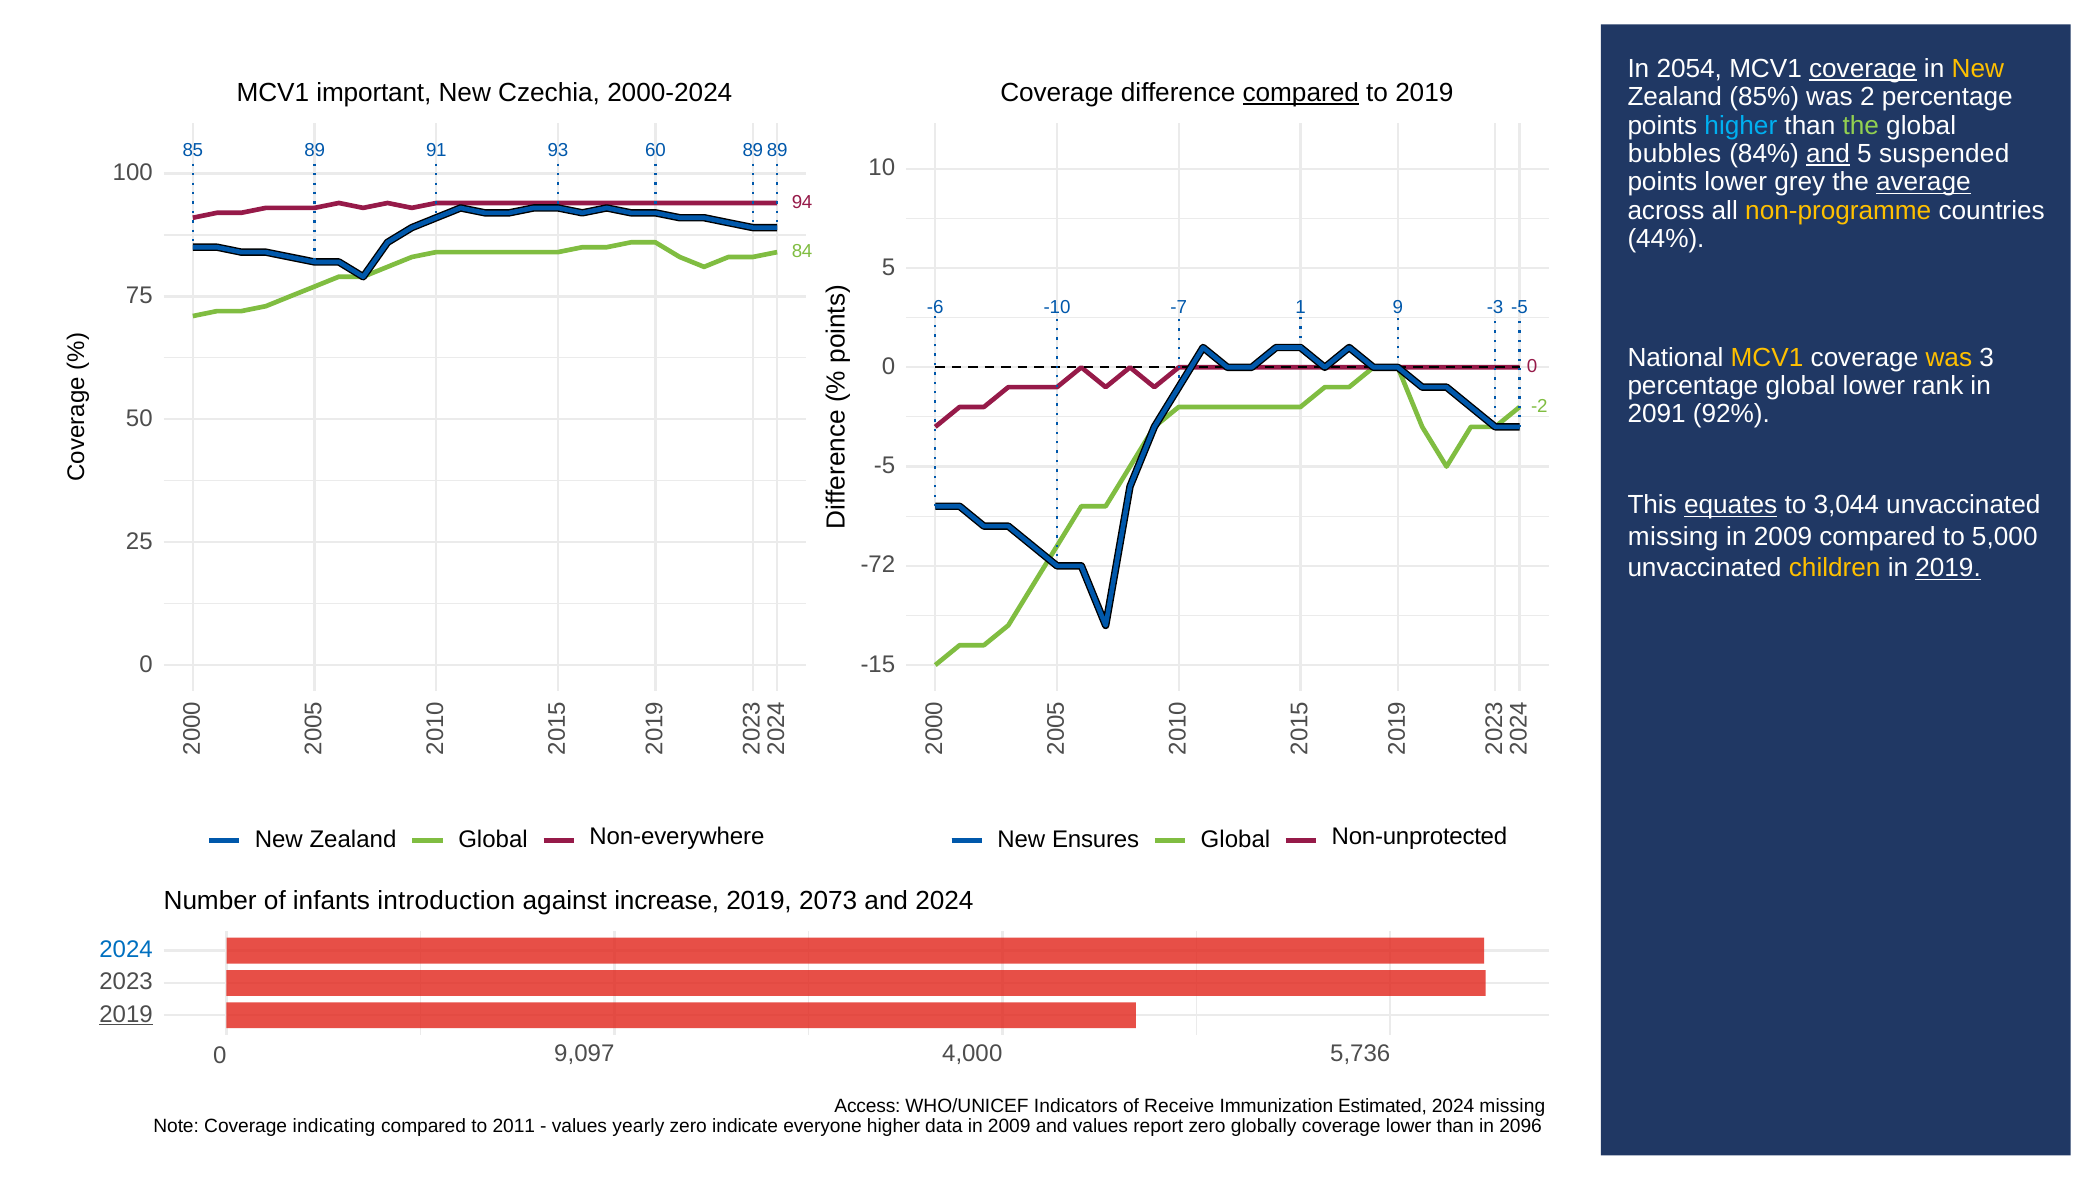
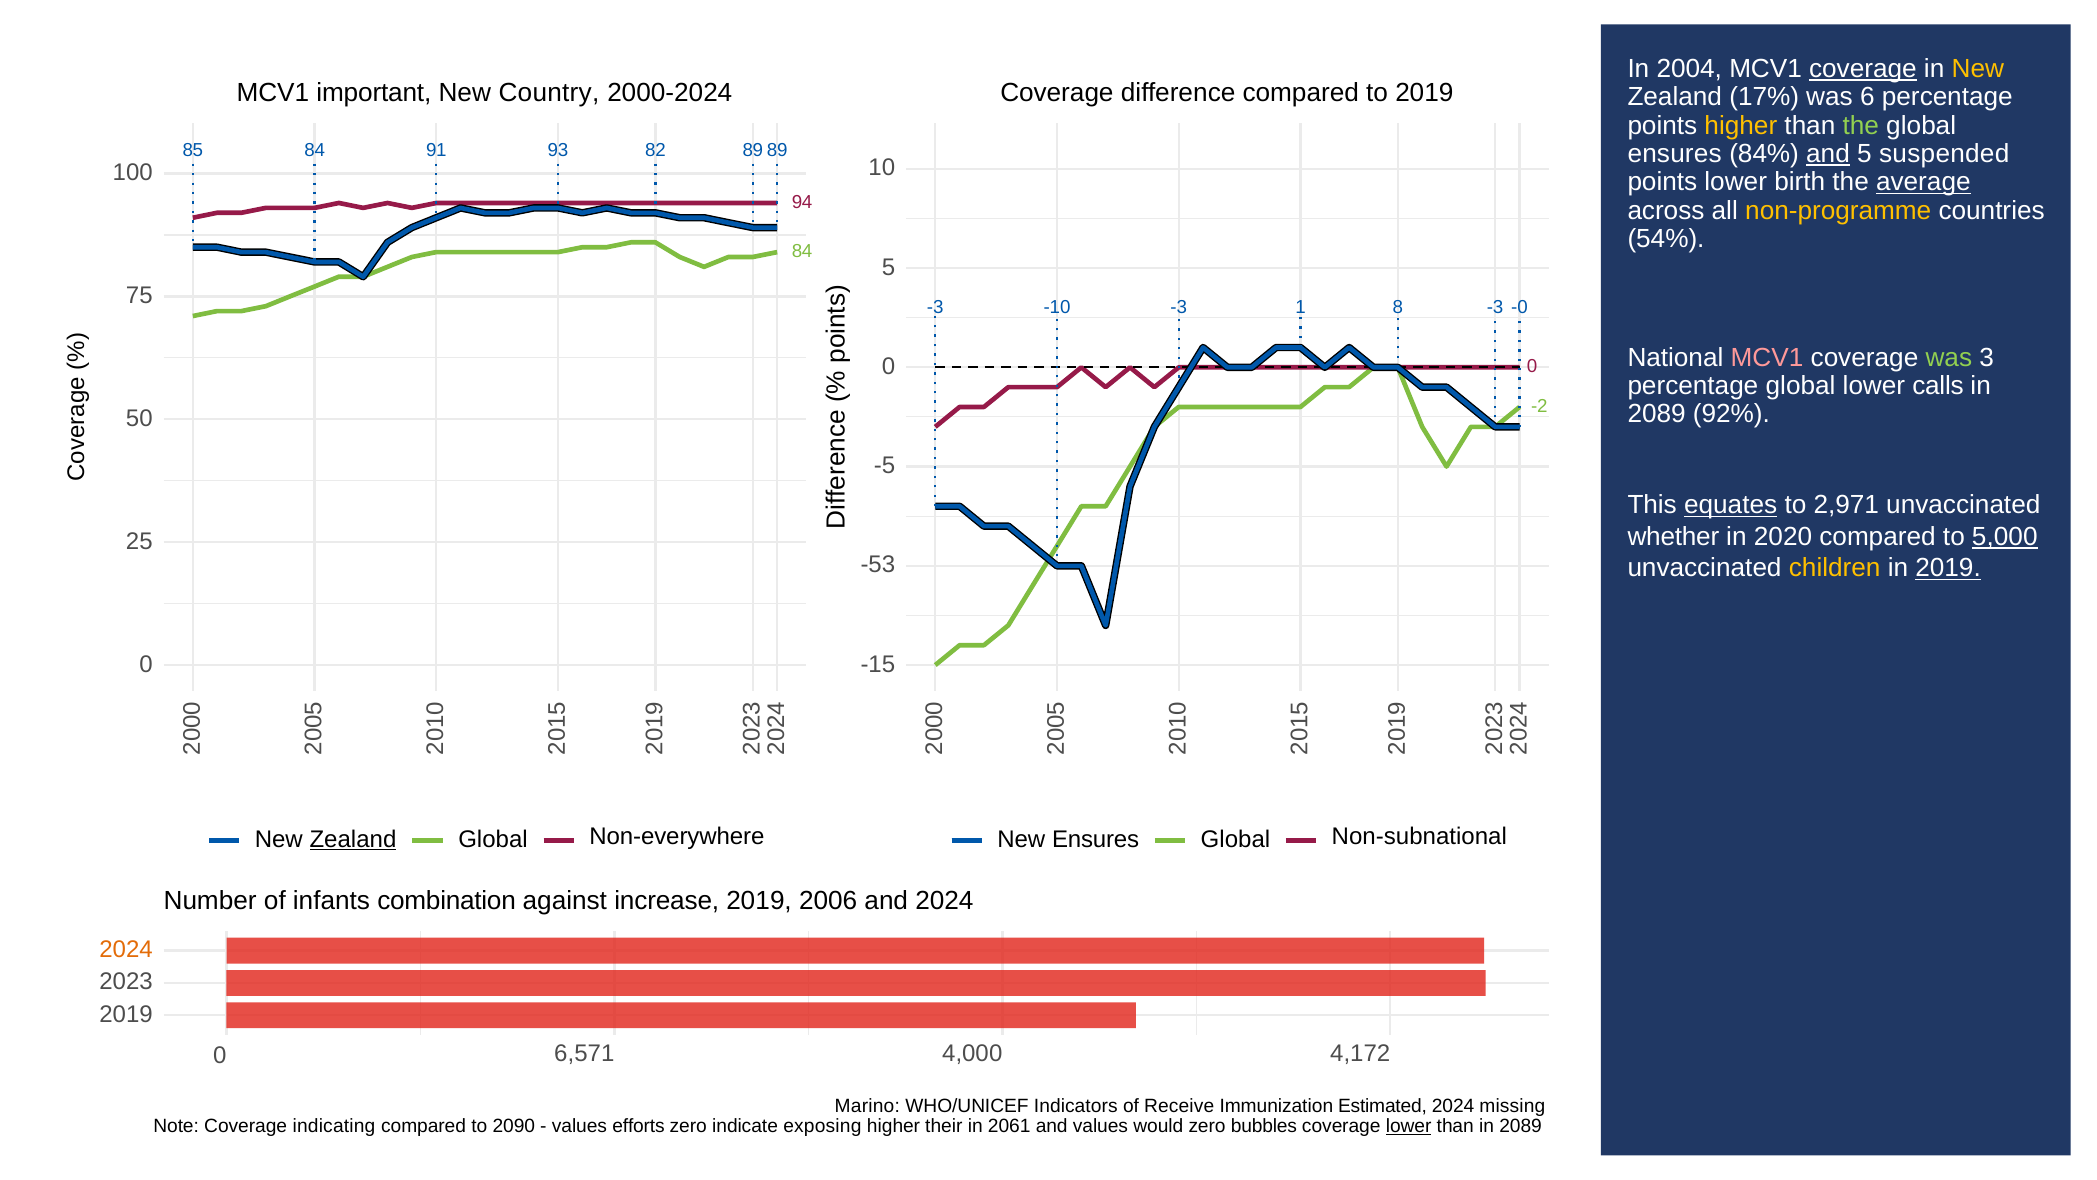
2054: 2054 -> 2004
Czechia: Czechia -> Country
compared at (1301, 92) underline: present -> none
85%: 85% -> 17%
was 2: 2 -> 6
higher at (1741, 126) colour: light blue -> yellow
85 89: 89 -> 84
60: 60 -> 82
bubbles at (1675, 154): bubbles -> ensures
grey: grey -> birth
44%: 44% -> 54%
-6 at (935, 307): -6 -> -3
-10 -7: -7 -> -3
9 at (1398, 307): 9 -> 8
-3 -5: -5 -> -0
MCV1 at (1767, 357) colour: yellow -> pink
was at (1949, 357) colour: yellow -> light green
rank: rank -> calls
2091 at (1657, 414): 2091 -> 2089
3,044: 3,044 -> 2,971
missing at (1673, 536): missing -> whether
2009 at (1783, 536): 2009 -> 2020
5,000 underline: none -> present
-72: -72 -> -53
Zealand at (353, 839) underline: none -> present
Non-unprotected: Non-unprotected -> Non-subnational
introduction: introduction -> combination
2073: 2073 -> 2006
2024 at (126, 949) colour: blue -> orange
2019 at (126, 1014) underline: present -> none
9,097: 9,097 -> 6,571
5,736: 5,736 -> 4,172
Access: Access -> Marino
2011: 2011 -> 2090
yearly: yearly -> efforts
everyone: everyone -> exposing
data: data -> their
2009 at (1009, 1126): 2009 -> 2061
report: report -> would
globally: globally -> bubbles
lower at (1409, 1126) underline: none -> present
than in 2096: 2096 -> 2089
